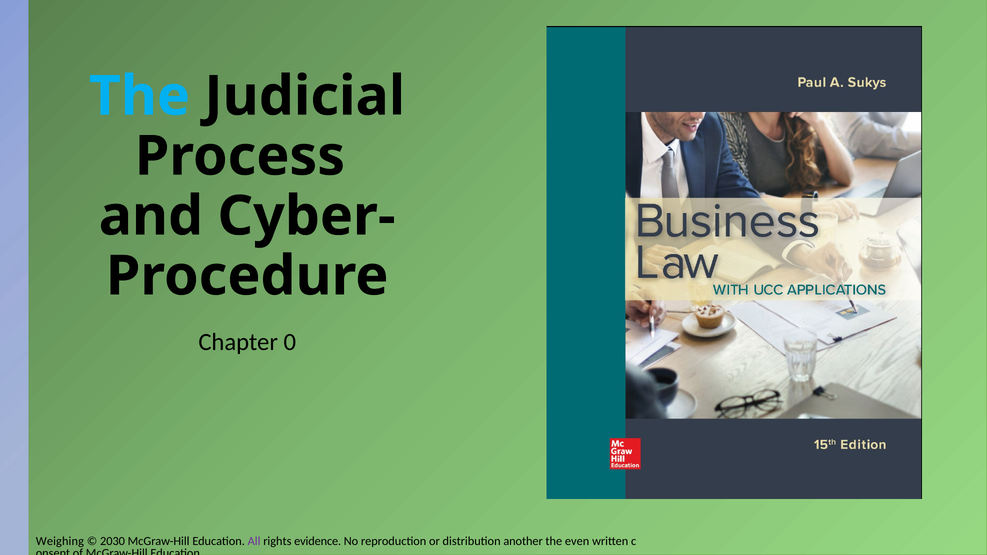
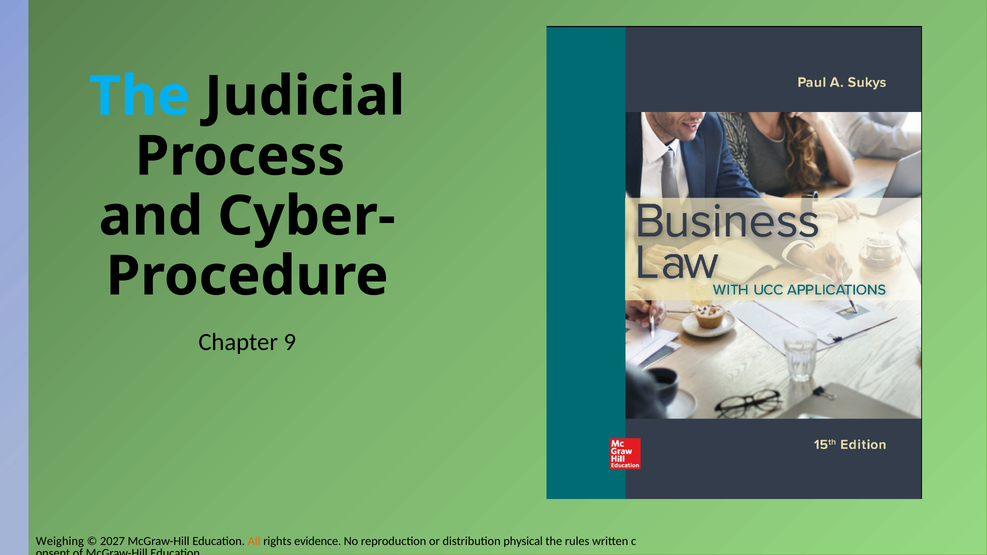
0: 0 -> 9
2030: 2030 -> 2027
All colour: purple -> orange
another: another -> physical
even: even -> rules
